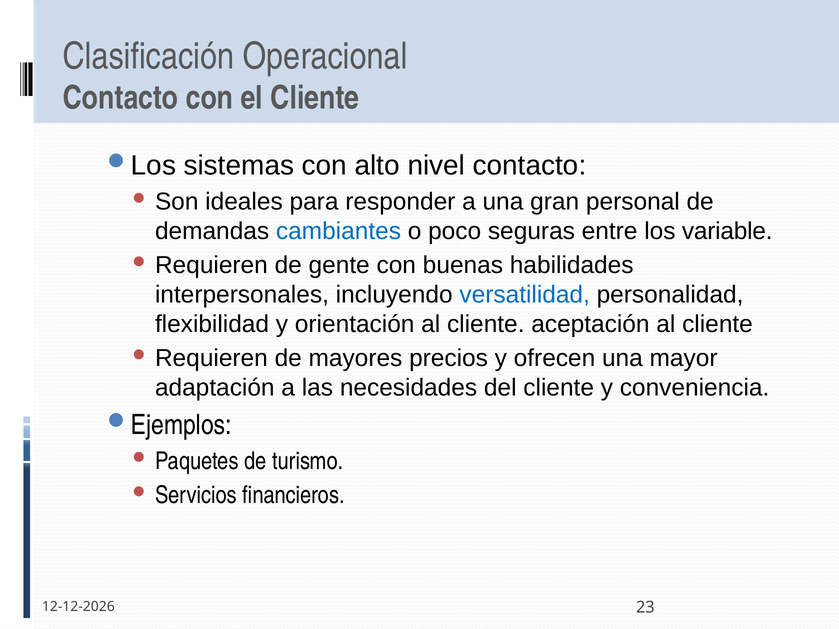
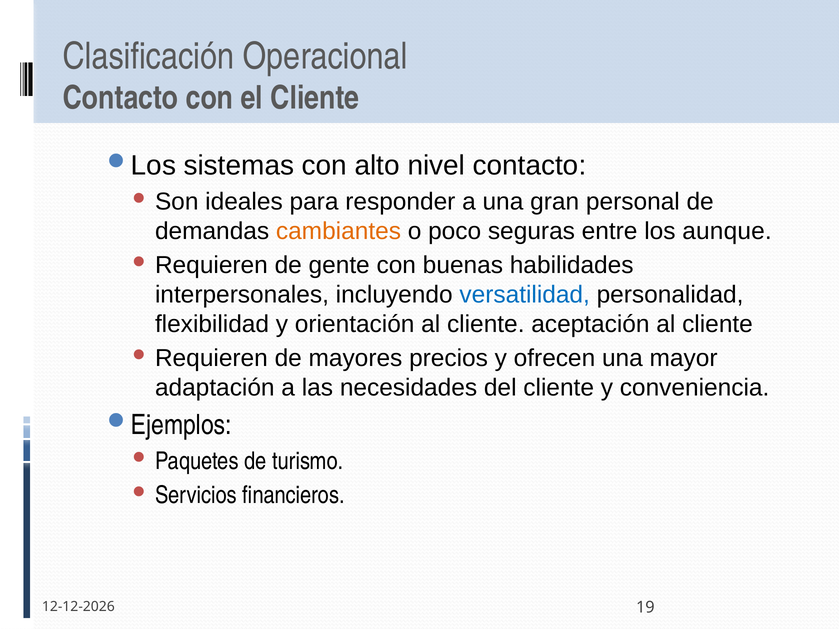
cambiantes colour: blue -> orange
variable: variable -> aunque
23: 23 -> 19
